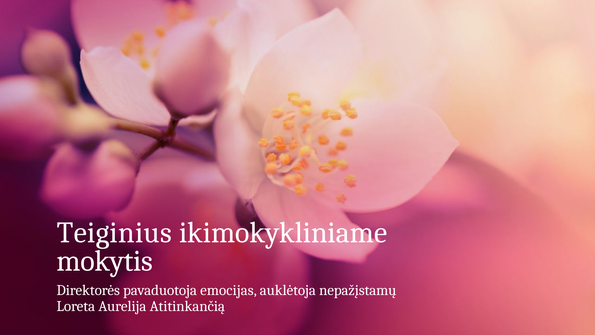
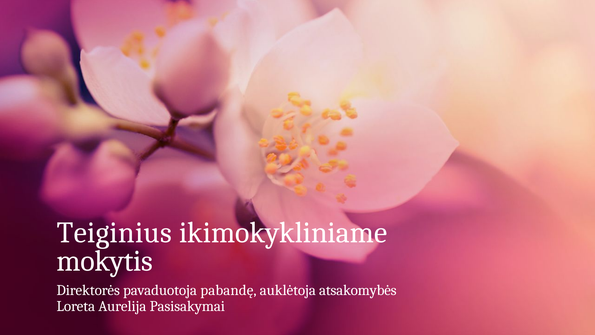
emocijas: emocijas -> pabandę
nepažįstamų: nepažįstamų -> atsakomybės
Atitinkančią: Atitinkančią -> Pasisakymai
